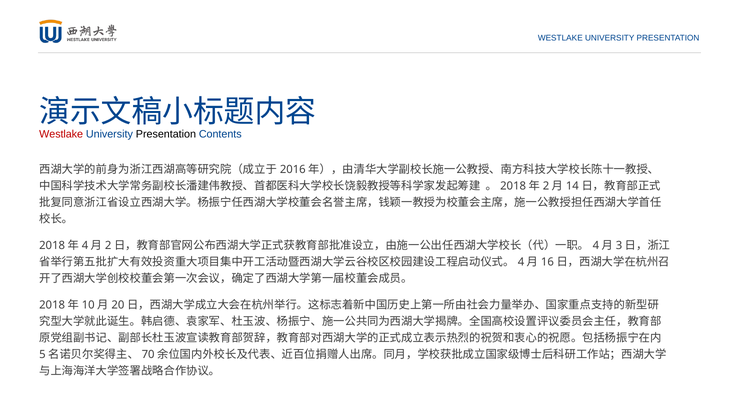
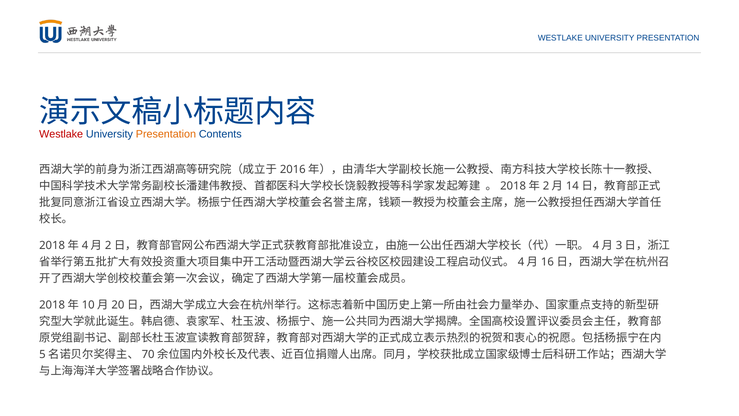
Presentation at (166, 134) colour: black -> orange
